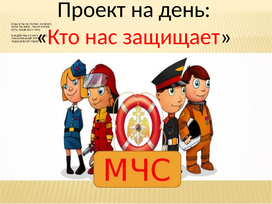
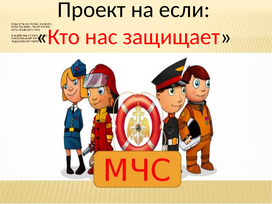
день: день -> если
